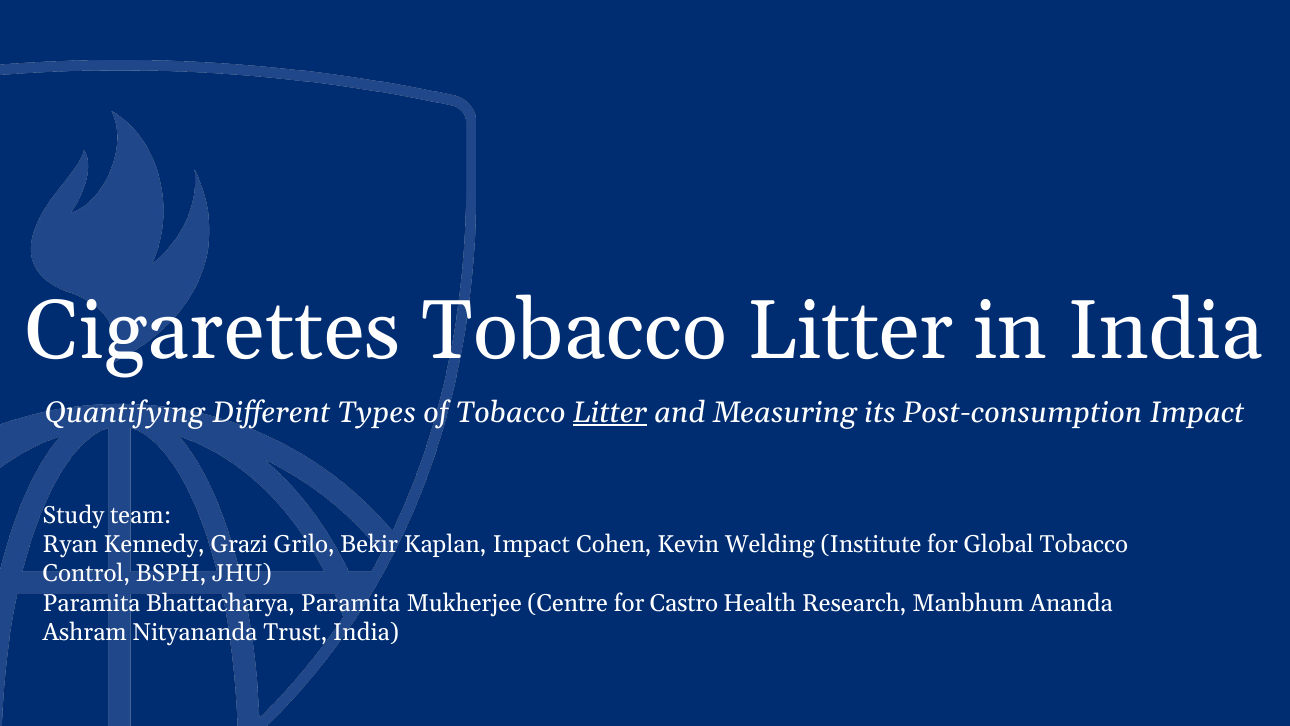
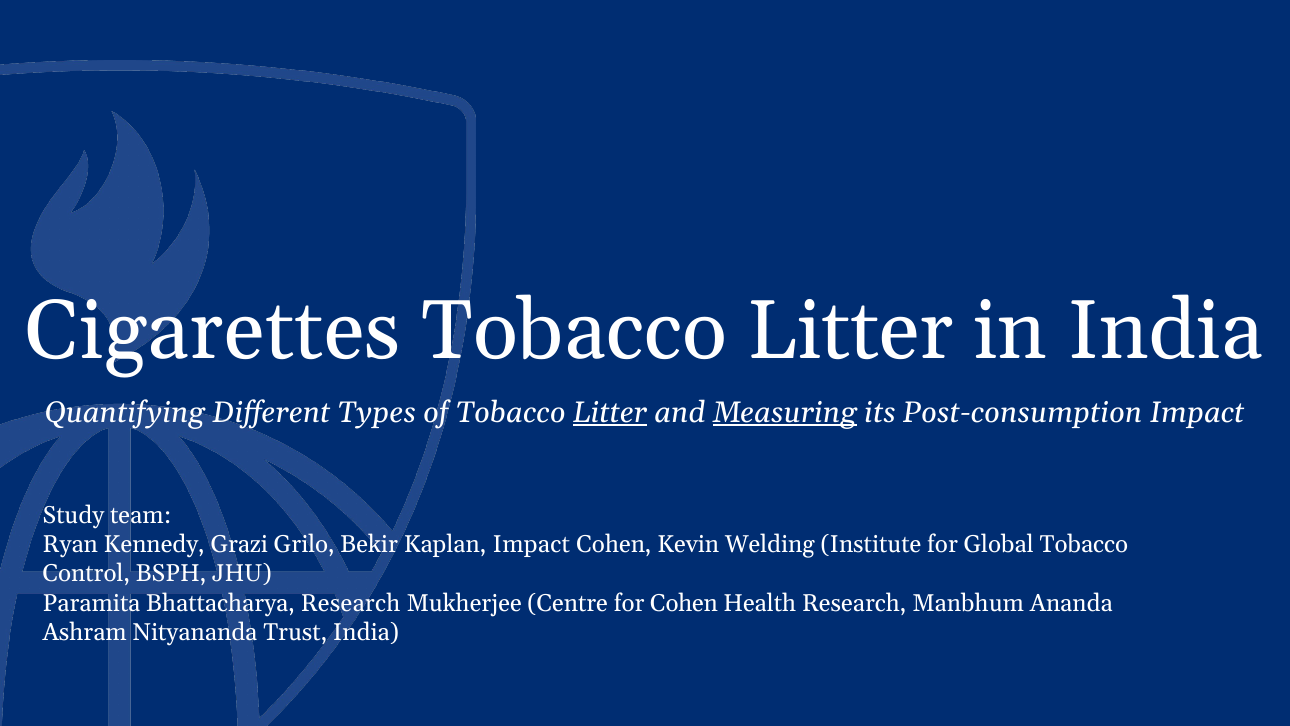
Measuring underline: none -> present
Bhattacharya Paramita: Paramita -> Research
for Castro: Castro -> Cohen
